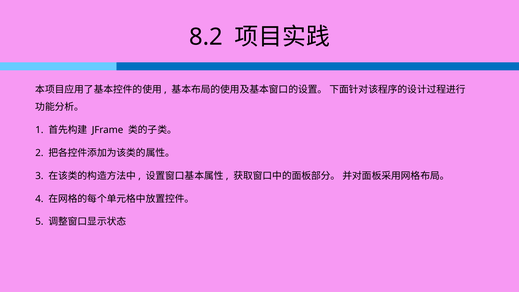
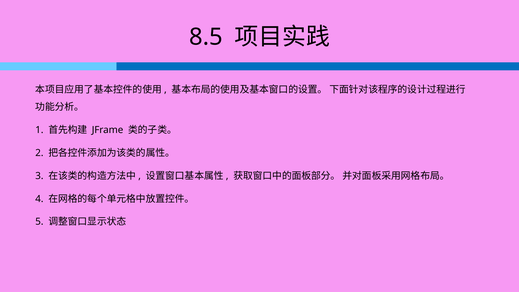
8.2: 8.2 -> 8.5
